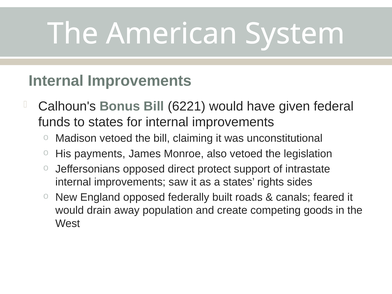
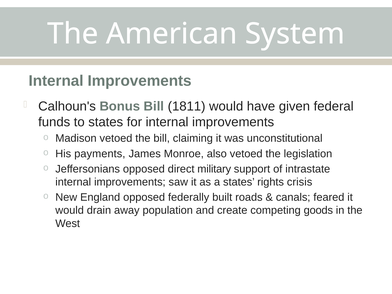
6221: 6221 -> 1811
protect: protect -> military
sides: sides -> crisis
